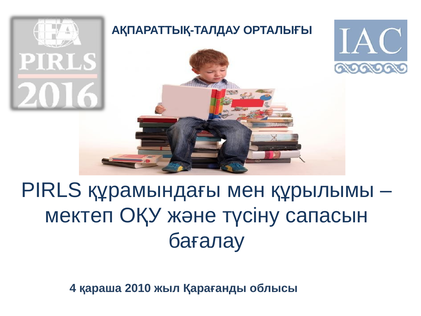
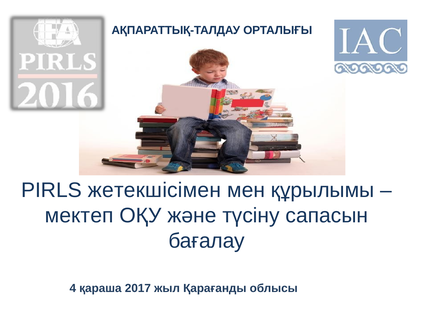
құрамындағы: құрамындағы -> жетекшісімен
2010: 2010 -> 2017
